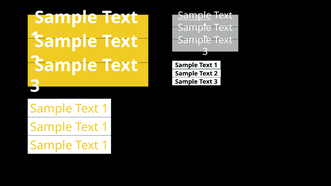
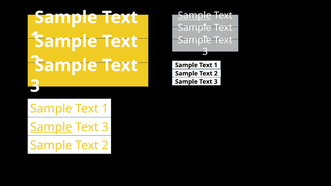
Sample at (51, 127) underline: none -> present
1 at (105, 127): 1 -> 3
1 at (105, 146): 1 -> 2
